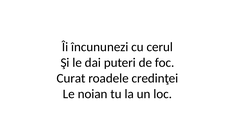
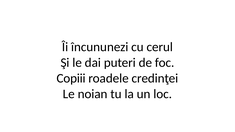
Curat: Curat -> Copiii
